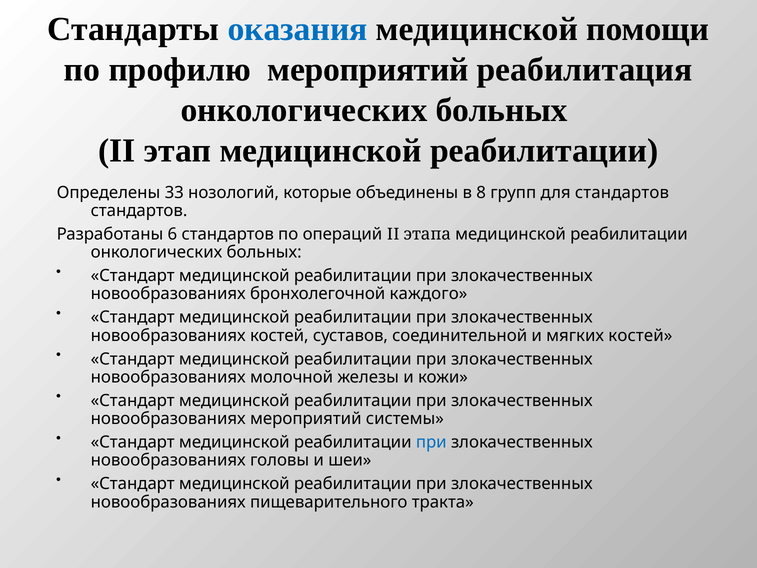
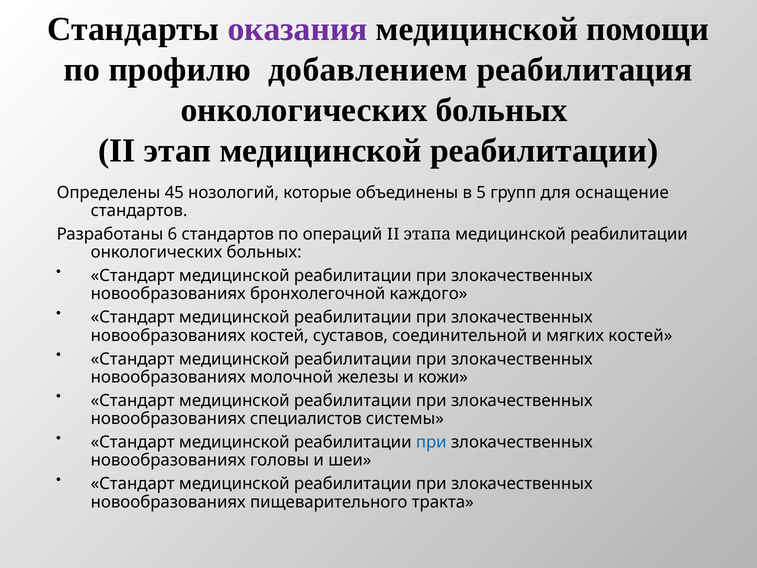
оказания colour: blue -> purple
профилю мероприятий: мероприятий -> добавлением
33: 33 -> 45
8: 8 -> 5
для стандартов: стандартов -> оснащение
новообразованиях мероприятий: мероприятий -> специалистов
